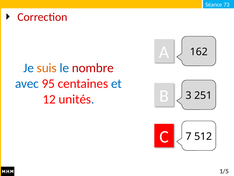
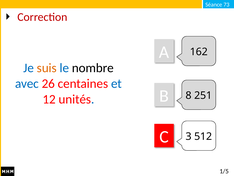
nombre colour: red -> black
95: 95 -> 26
3: 3 -> 8
7: 7 -> 3
